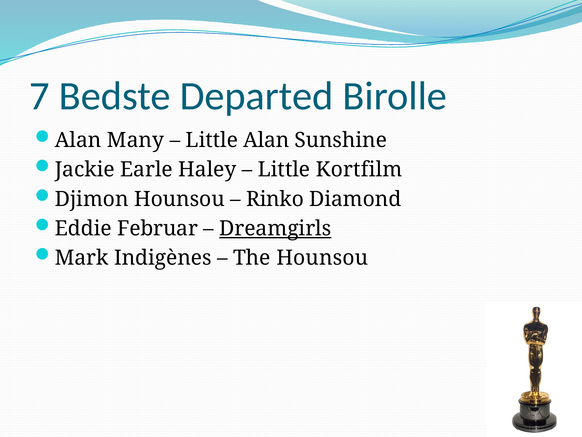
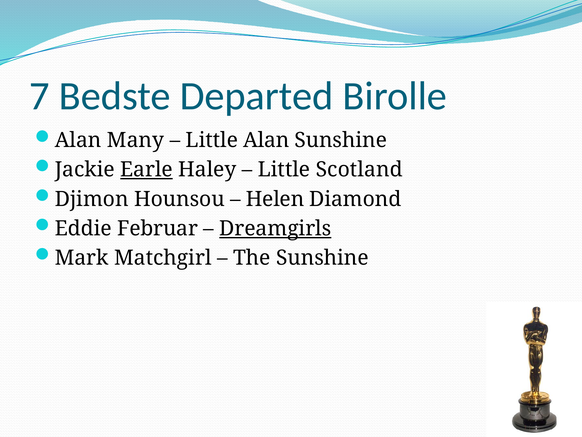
Earle underline: none -> present
Kortfilm: Kortfilm -> Scotland
Rinko: Rinko -> Helen
Indigènes: Indigènes -> Matchgirl
The Hounsou: Hounsou -> Sunshine
